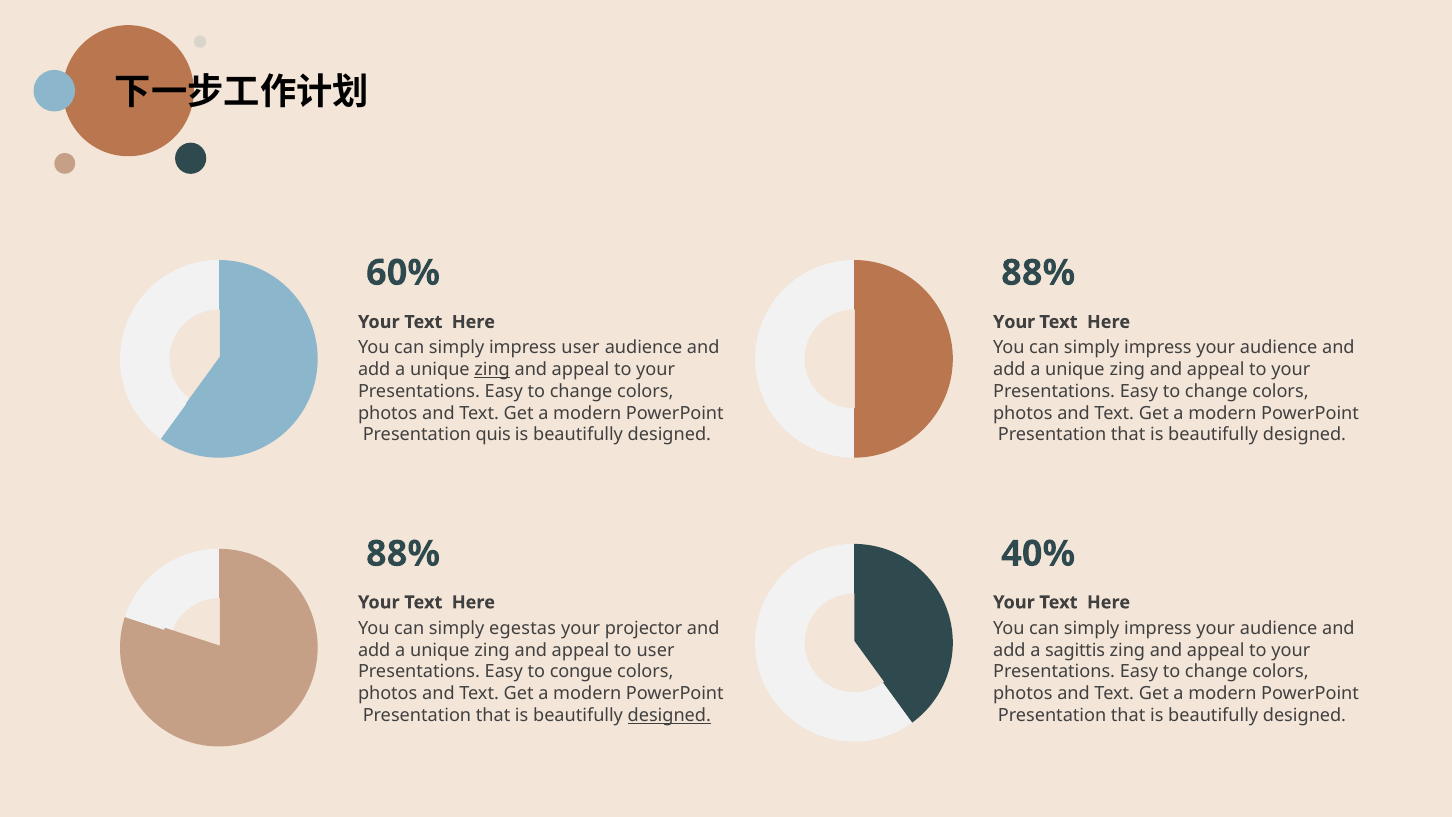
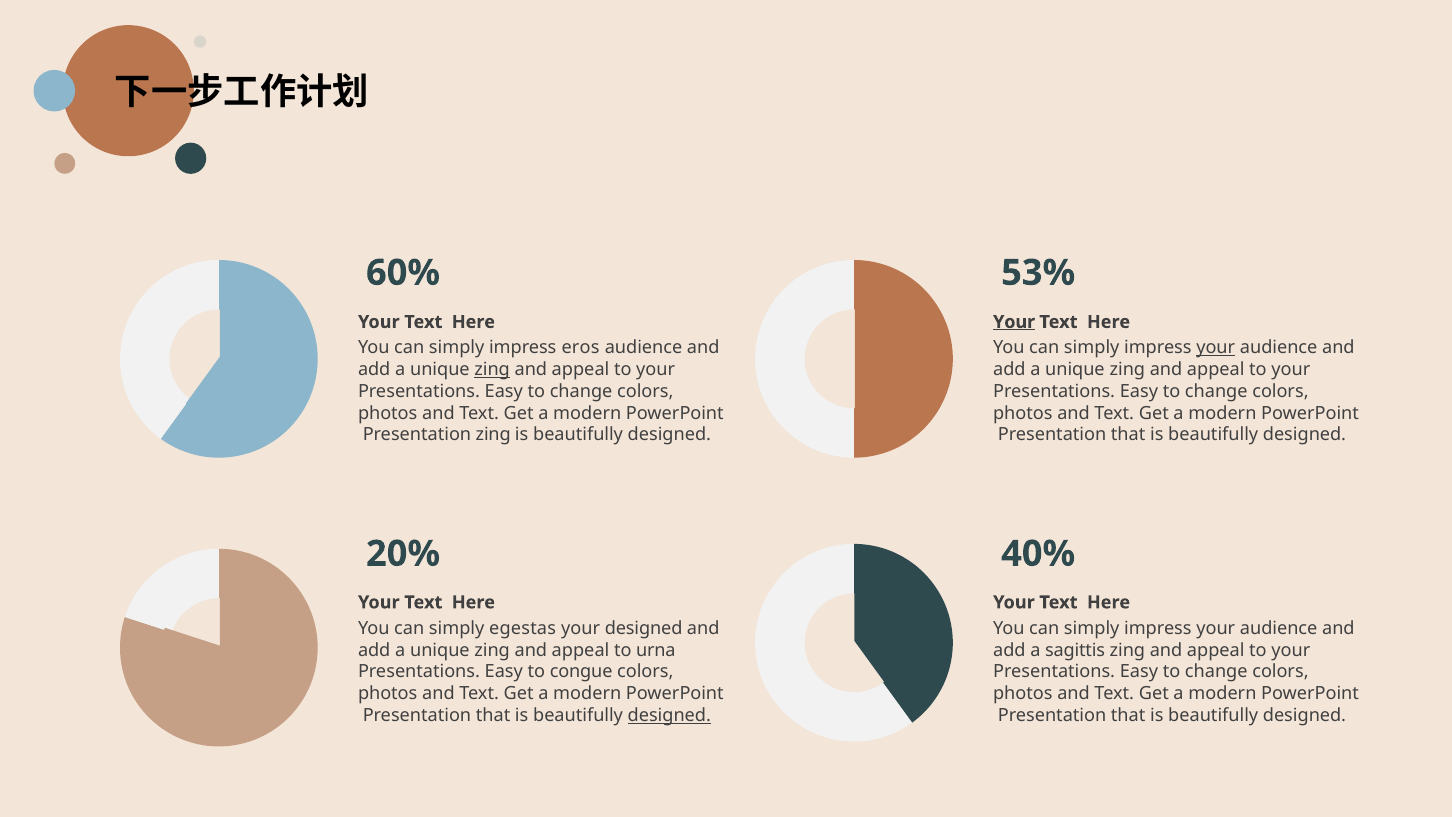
60% 88%: 88% -> 53%
Your at (1014, 322) underline: none -> present
impress user: user -> eros
your at (1216, 348) underline: none -> present
Presentation quis: quis -> zing
88% at (403, 554): 88% -> 20%
your projector: projector -> designed
to user: user -> urna
